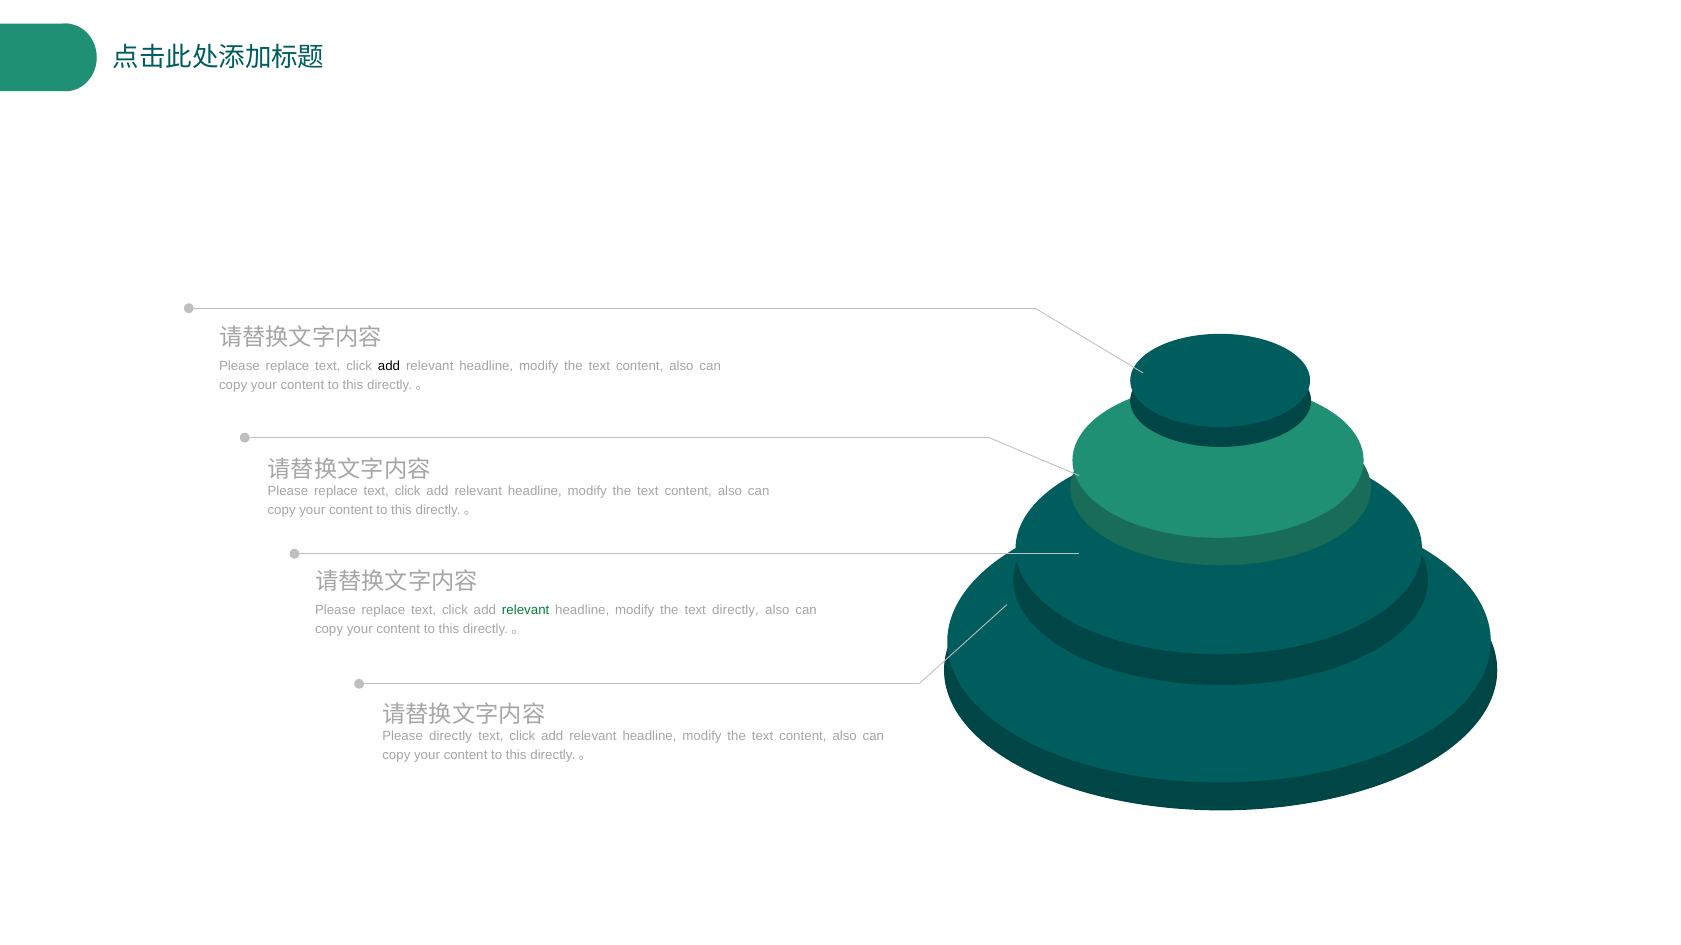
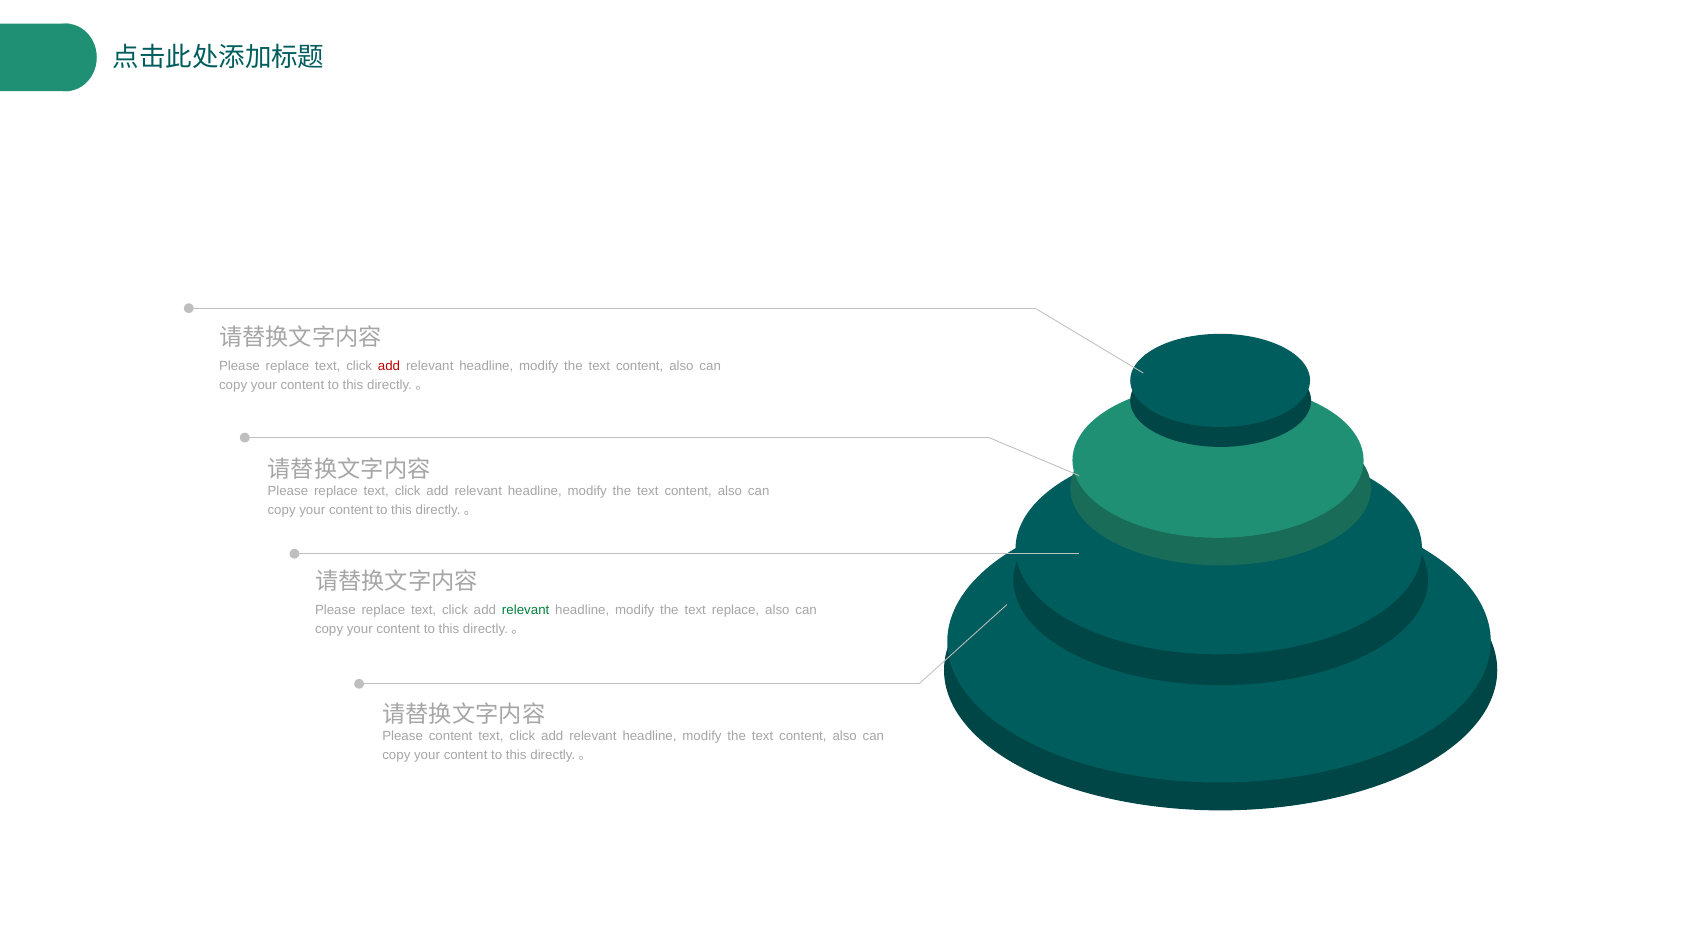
add at (389, 366) colour: black -> red
text directly: directly -> replace
Please directly: directly -> content
